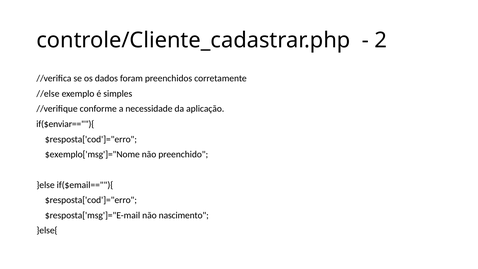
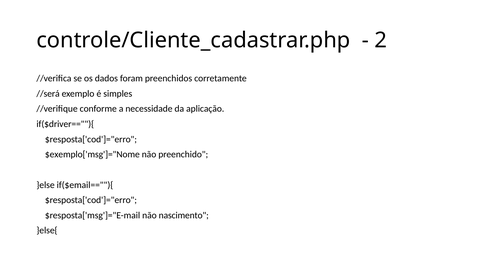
//else: //else -> //será
if($enviar==""){: if($enviar==""){ -> if($driver==""){
